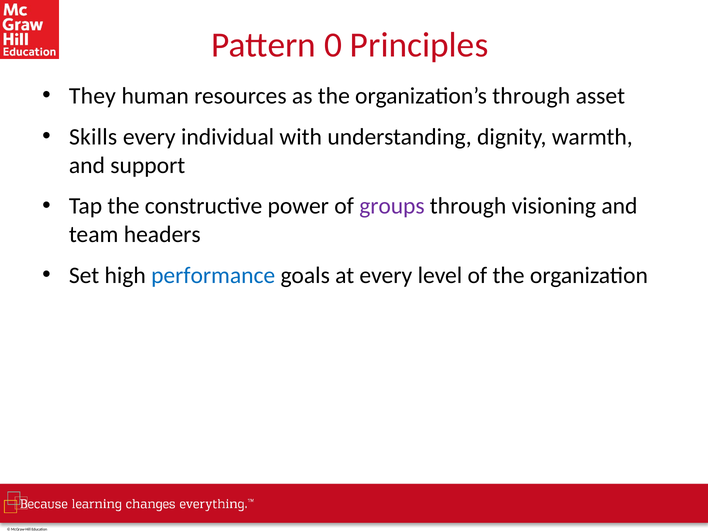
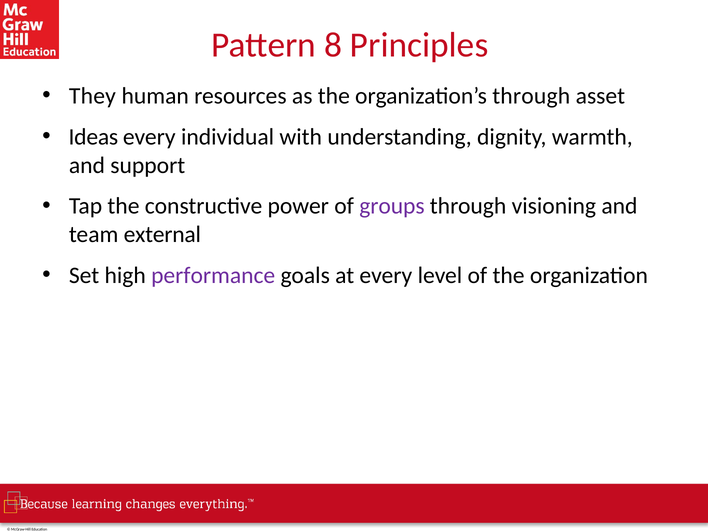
0: 0 -> 8
Skills: Skills -> Ideas
headers: headers -> external
performance colour: blue -> purple
